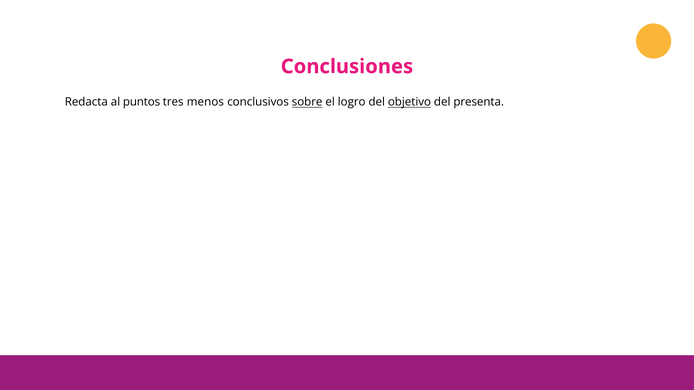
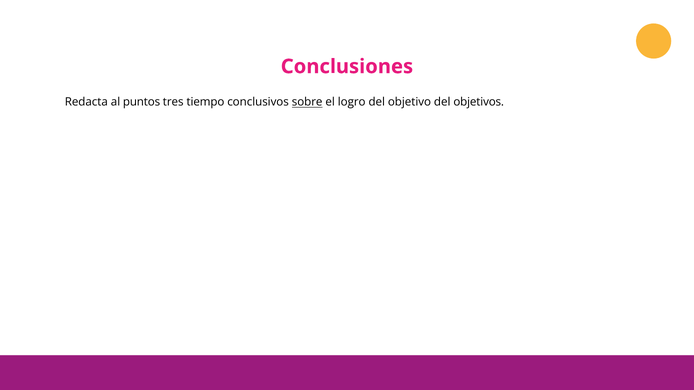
menos: menos -> tiempo
objetivo underline: present -> none
presenta: presenta -> objetivos
